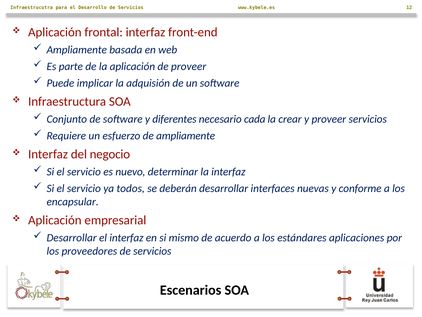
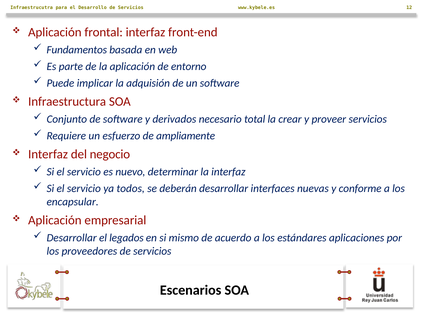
Ampliamente at (77, 50): Ampliamente -> Fundamentos
de proveer: proveer -> entorno
diferentes: diferentes -> derivados
cada: cada -> total
el interfaz: interfaz -> legados
